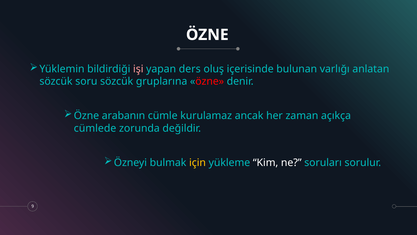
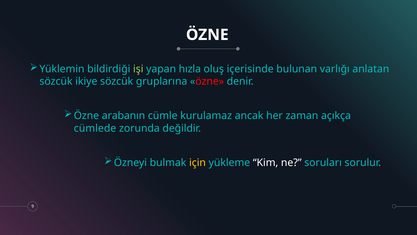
işi colour: pink -> light green
ders: ders -> hızla
soru: soru -> ikiye
